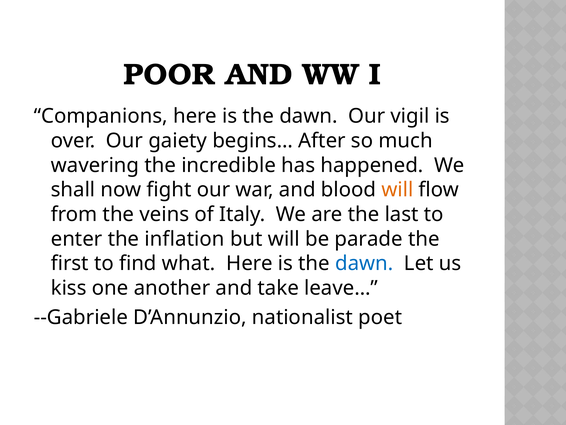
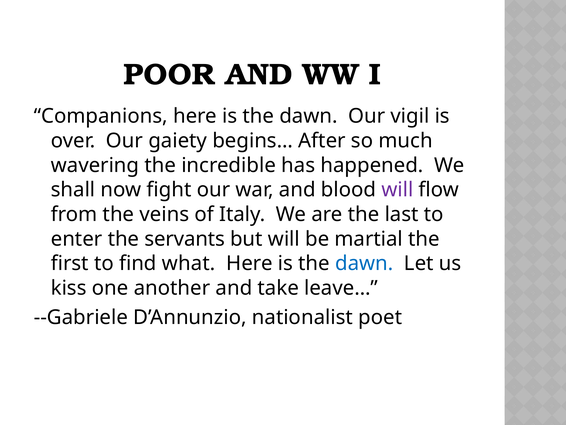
will at (397, 190) colour: orange -> purple
inflation: inflation -> servants
parade: parade -> martial
